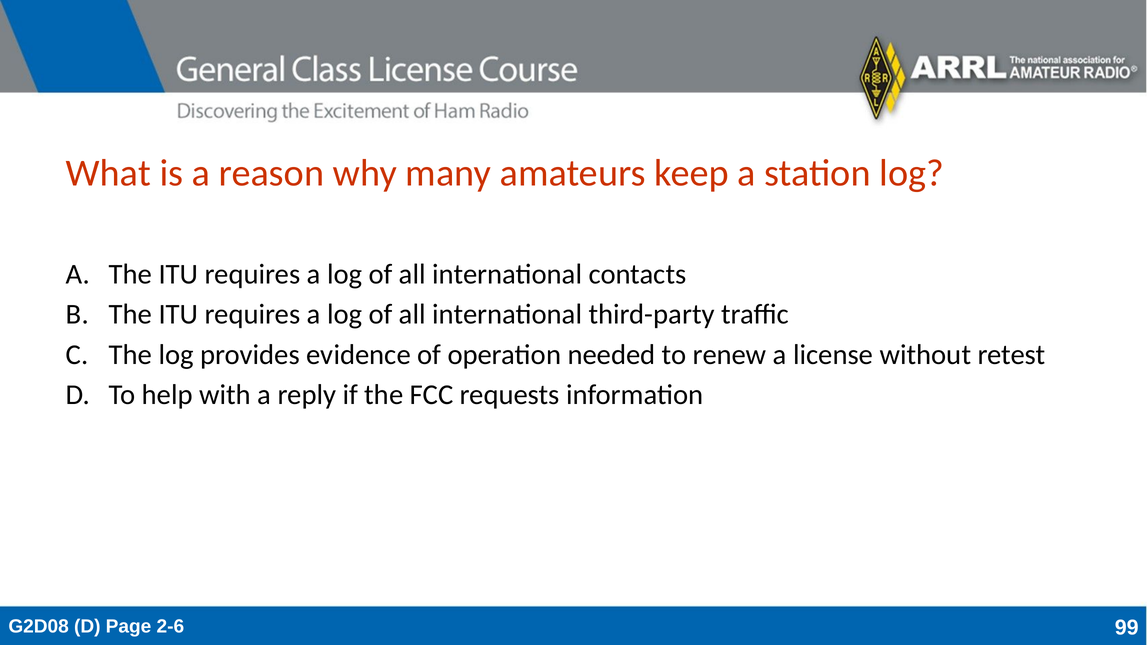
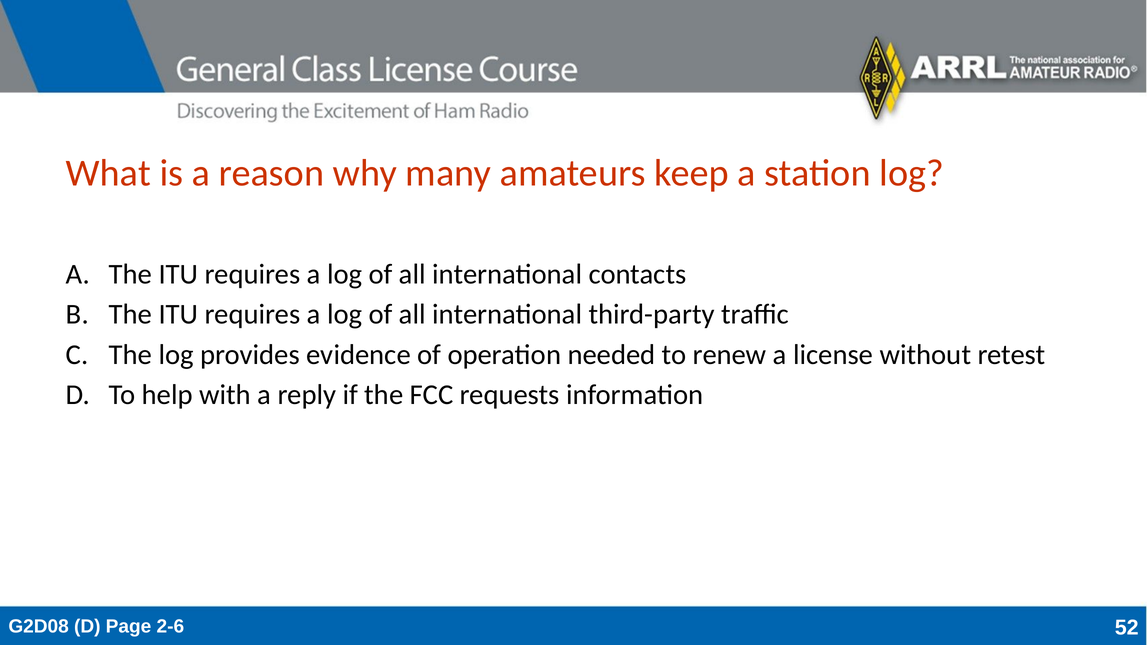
99: 99 -> 52
